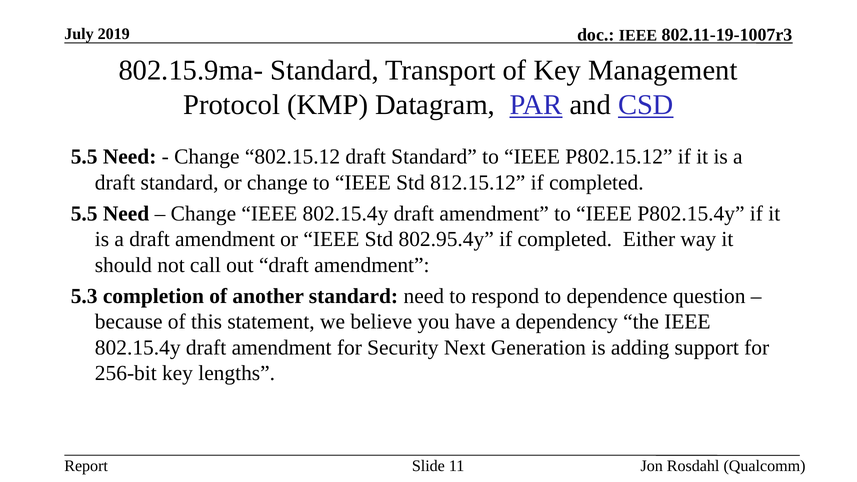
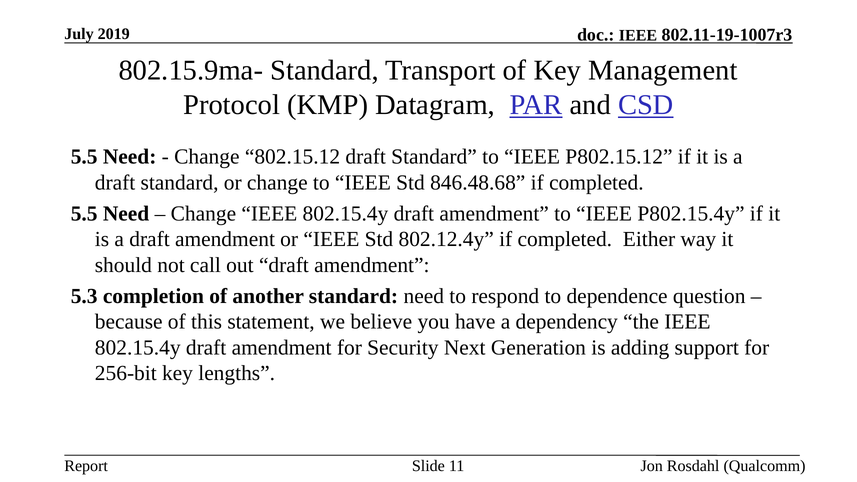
812.15.12: 812.15.12 -> 846.48.68
802.95.4y: 802.95.4y -> 802.12.4y
